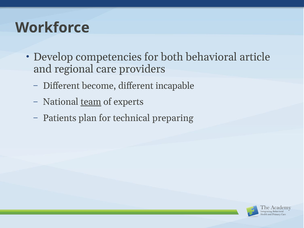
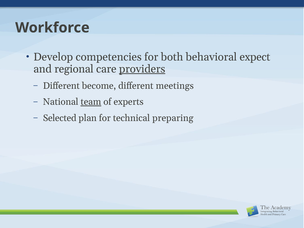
article: article -> expect
providers underline: none -> present
incapable: incapable -> meetings
Patients: Patients -> Selected
